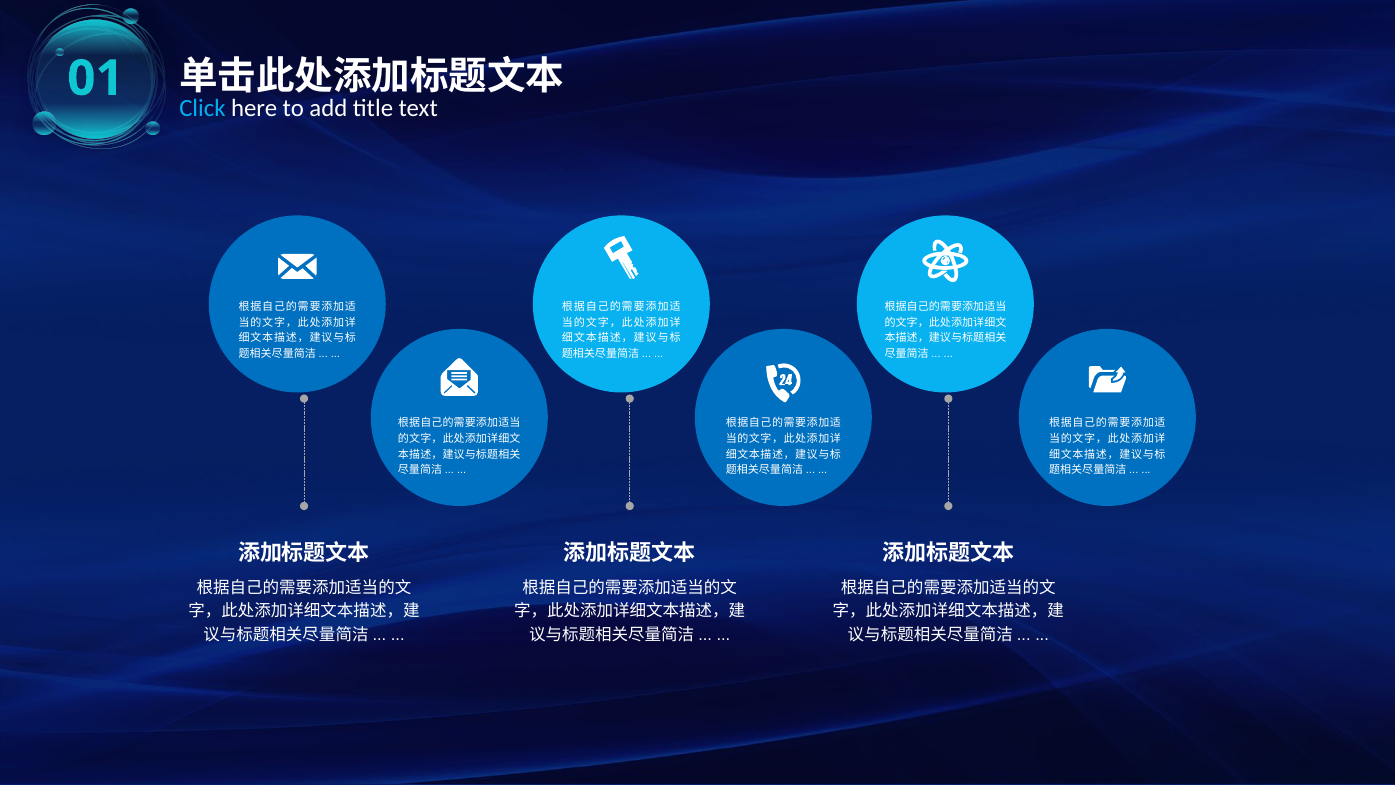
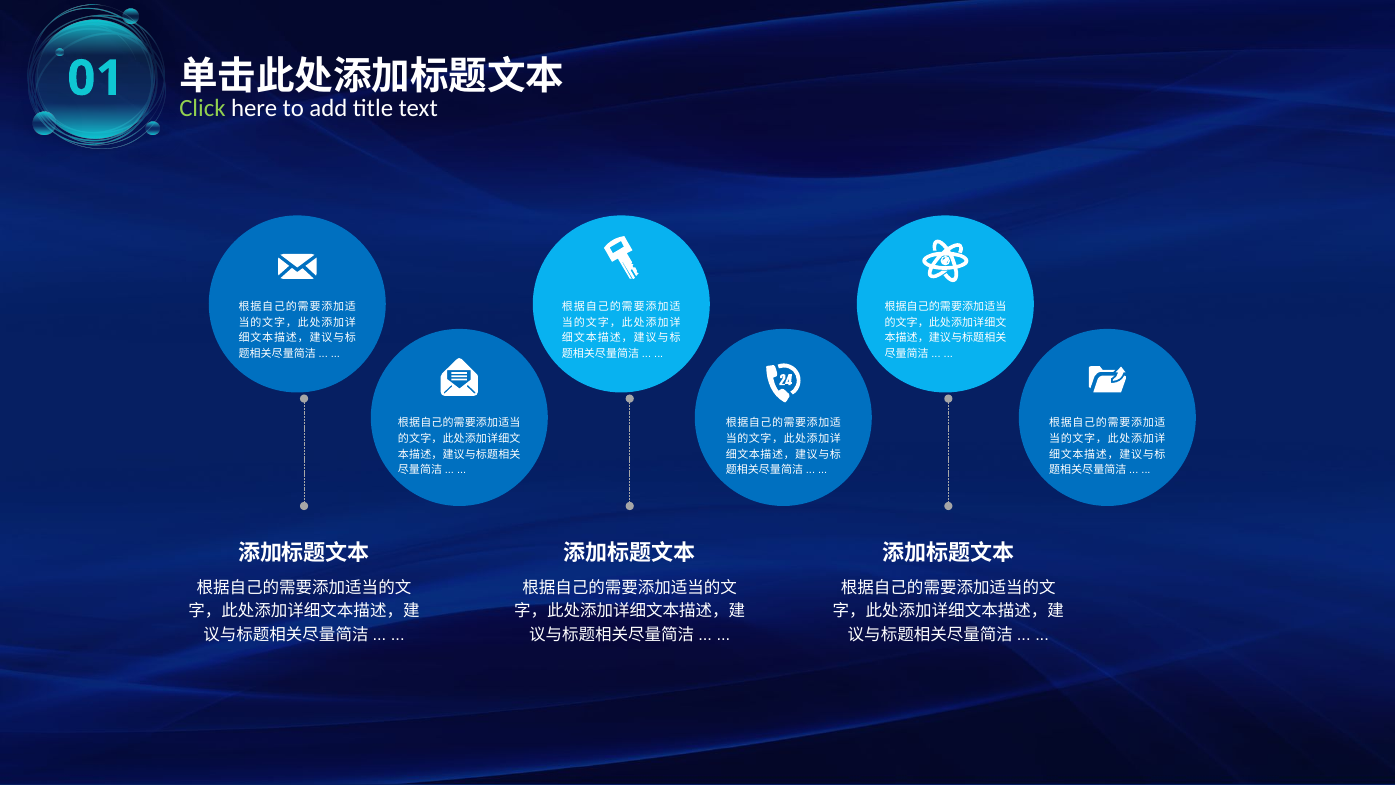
Click colour: light blue -> light green
